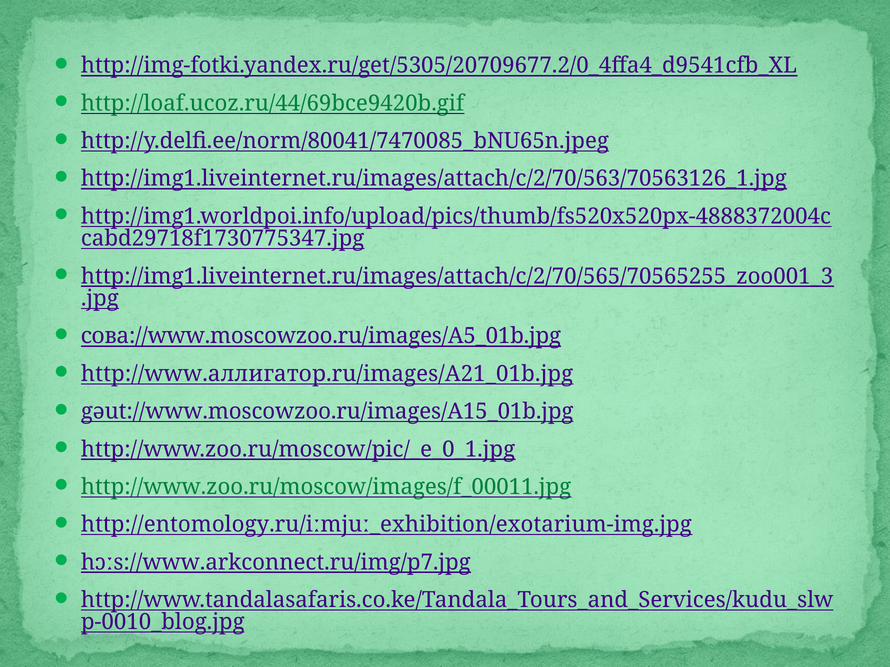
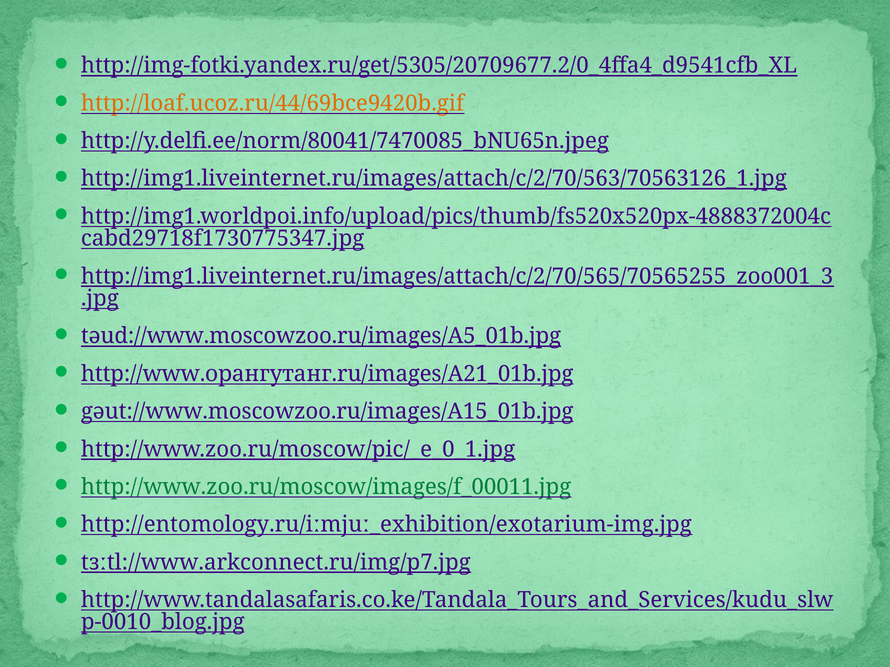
http://loaf.ucoz.ru/44/69bce9420b.gif colour: green -> orange
сова://www.moscowzoo.ru/images/A5_01b.jpg: сова://www.moscowzoo.ru/images/A5_01b.jpg -> təud://www.moscowzoo.ru/images/A5_01b.jpg
http://www.аллигатор.ru/images/A21_01b.jpg: http://www.аллигатор.ru/images/A21_01b.jpg -> http://www.орангутанг.ru/images/A21_01b.jpg
hɔːs://www.arkconnect.ru/img/p7.jpg: hɔːs://www.arkconnect.ru/img/p7.jpg -> tɜːtl://www.arkconnect.ru/img/p7.jpg
